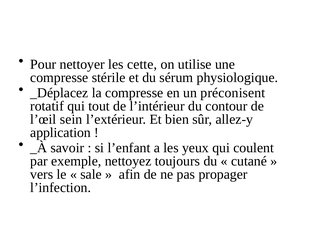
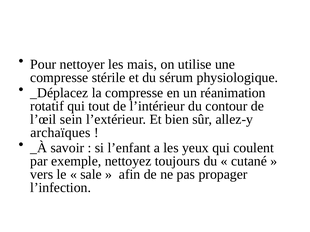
cette: cette -> mais
préconisent: préconisent -> réanimation
application: application -> archaïques
